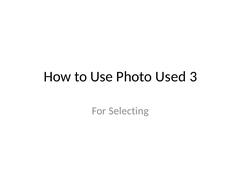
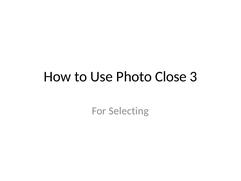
Used: Used -> Close
